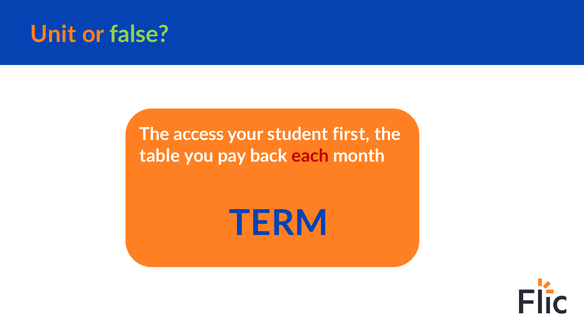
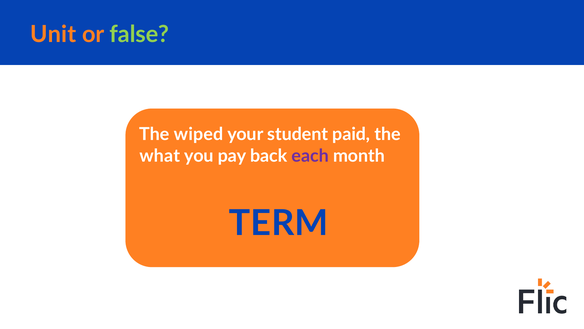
access: access -> wiped
first: first -> paid
table: table -> what
each colour: red -> purple
